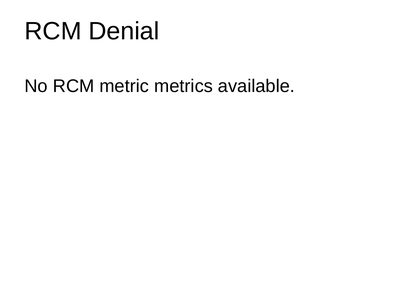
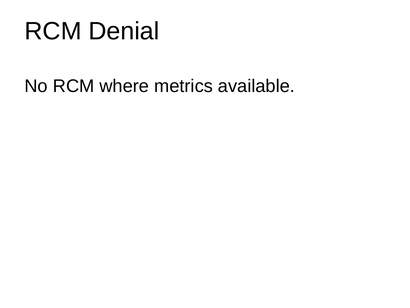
metric: metric -> where
